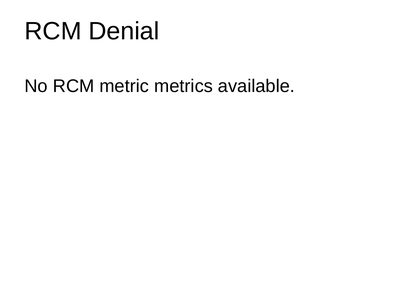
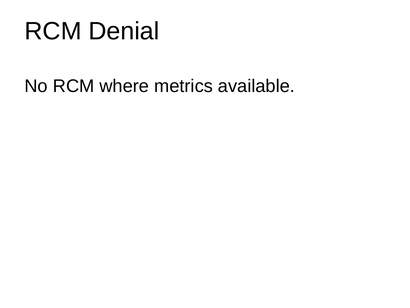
metric: metric -> where
